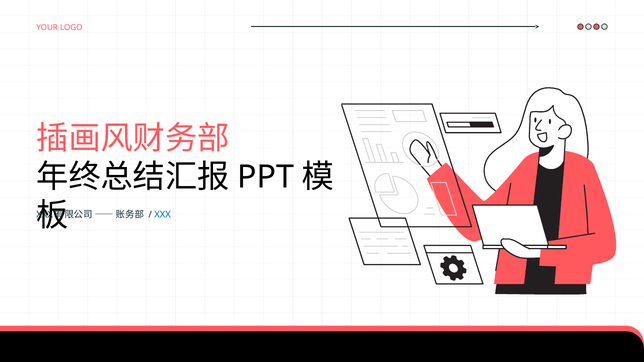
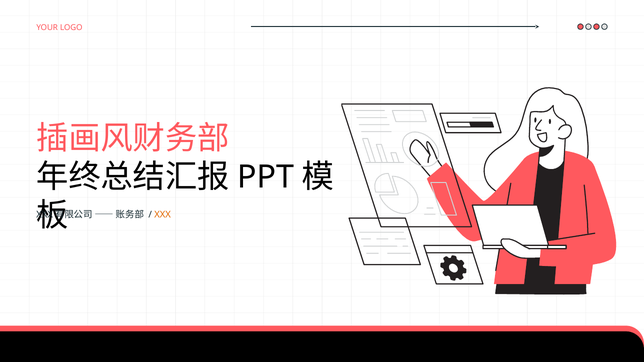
XXX colour: blue -> orange
